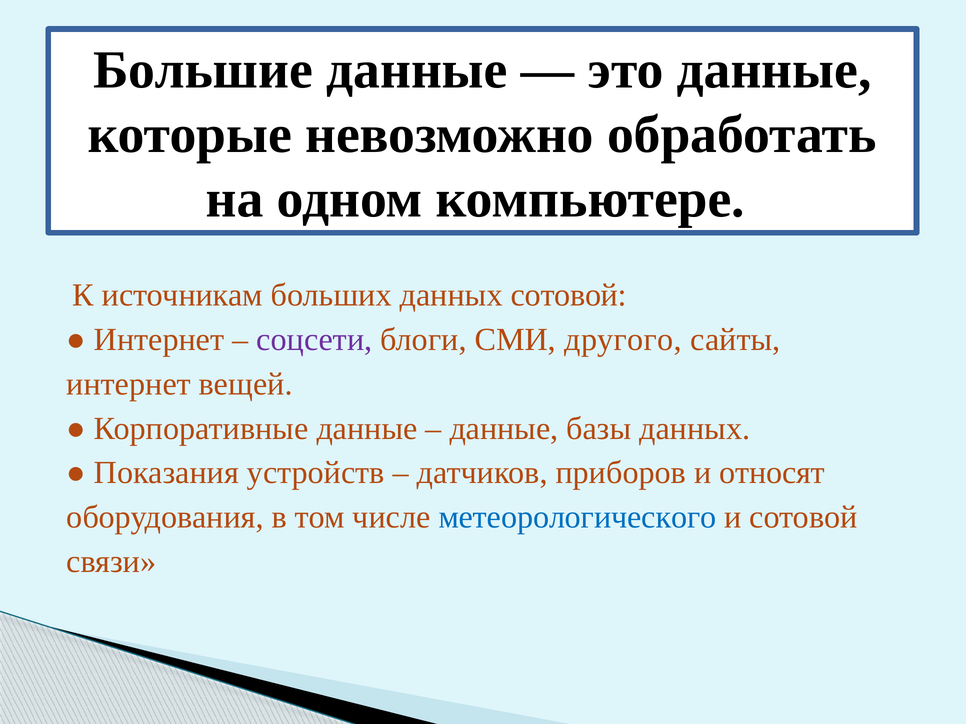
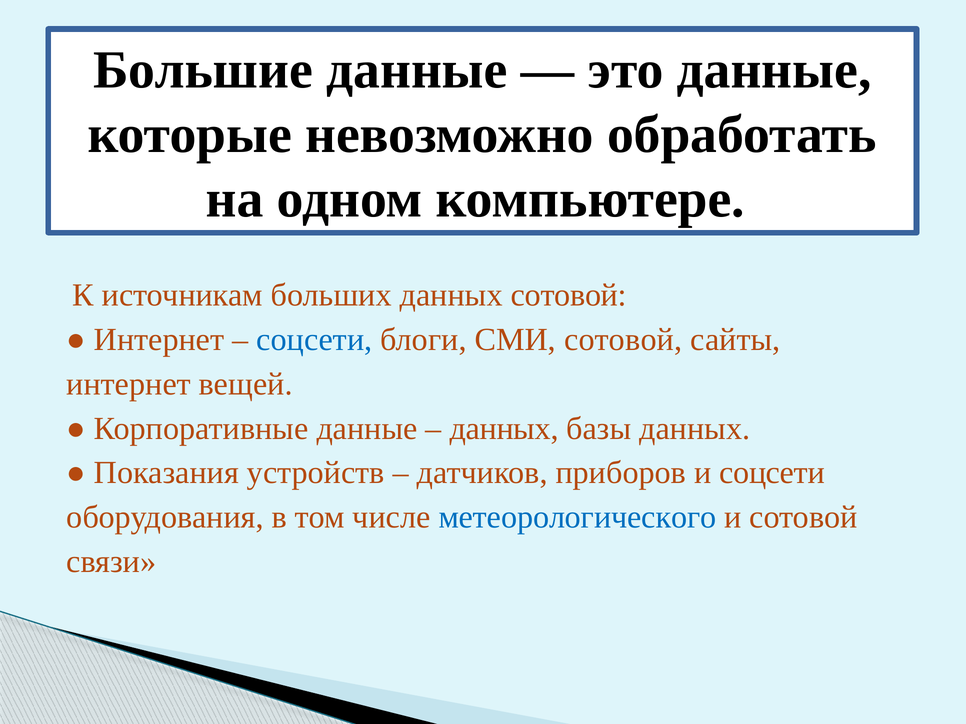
соцсети at (314, 340) colour: purple -> blue
СМИ другого: другого -> сотовой
данные at (504, 429): данные -> данных
и относят: относят -> соцсети
